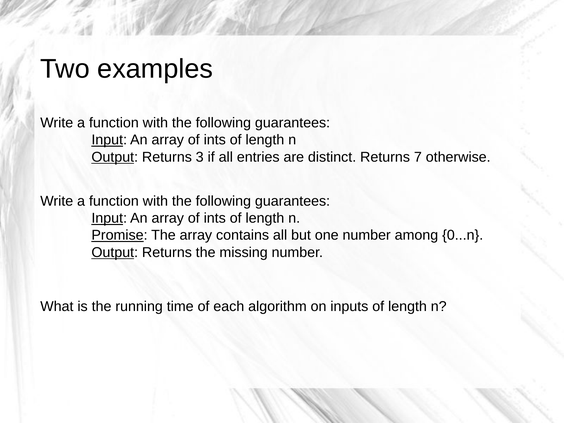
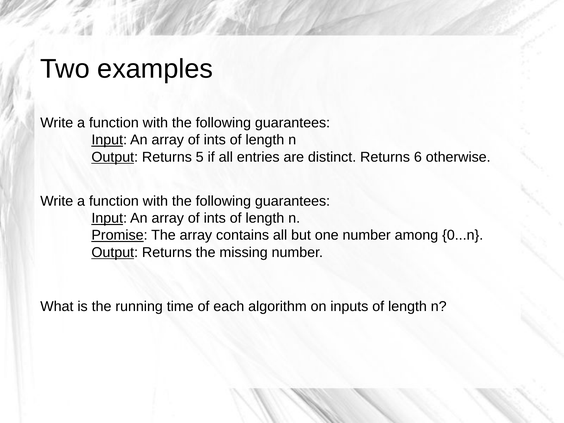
3: 3 -> 5
7: 7 -> 6
